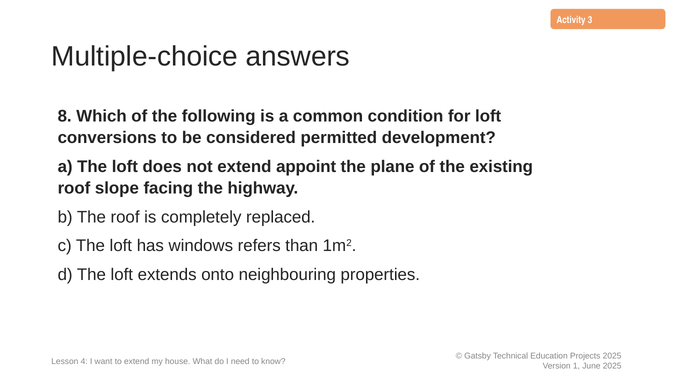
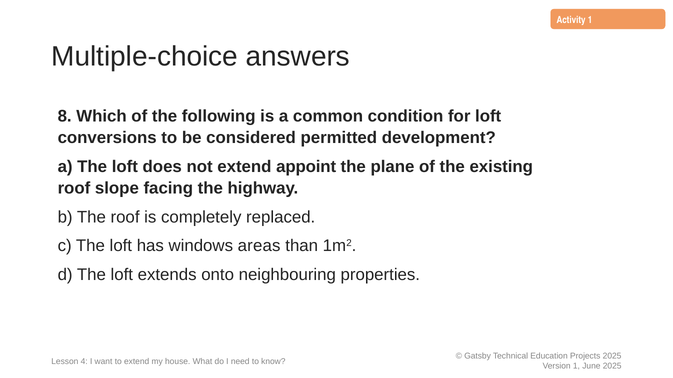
Activity 3: 3 -> 1
refers: refers -> areas
